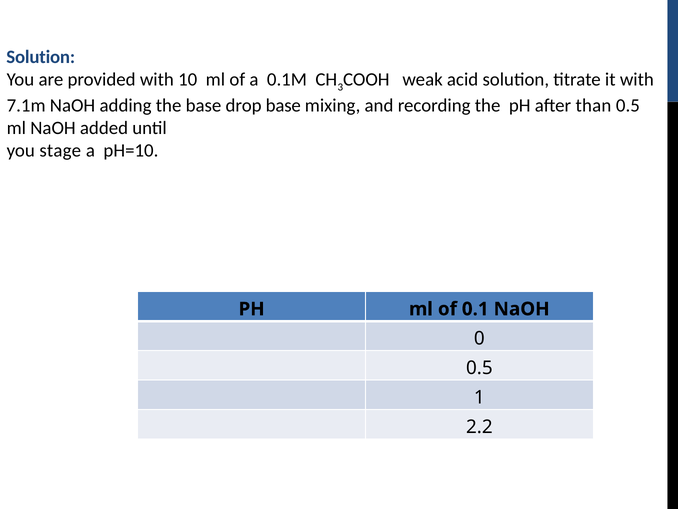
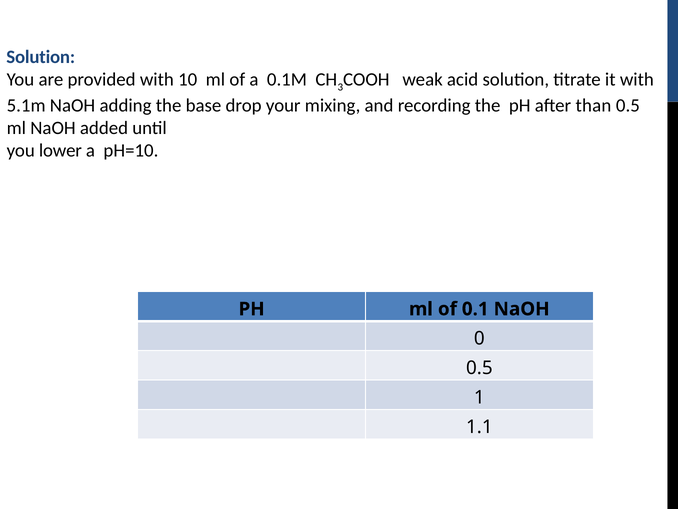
7.1m: 7.1m -> 5.1m
drop base: base -> your
stage: stage -> lower
2.2: 2.2 -> 1.1
